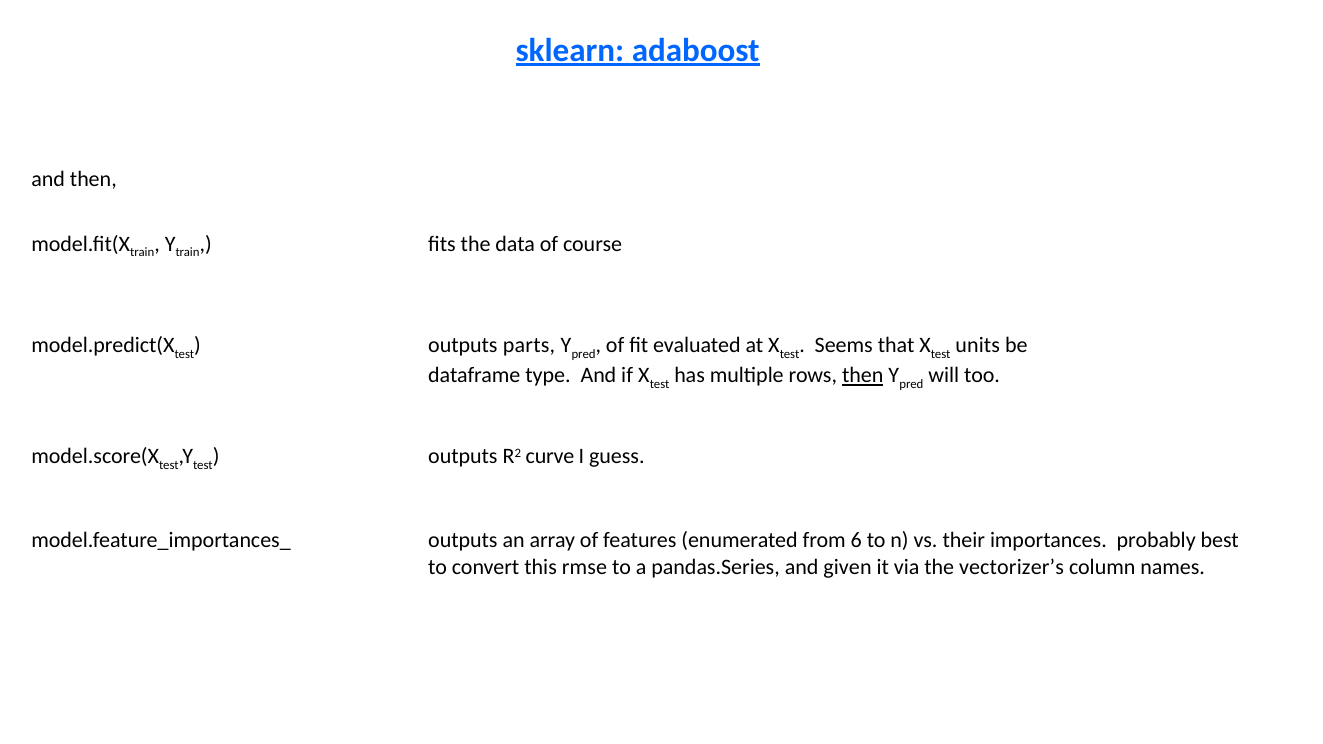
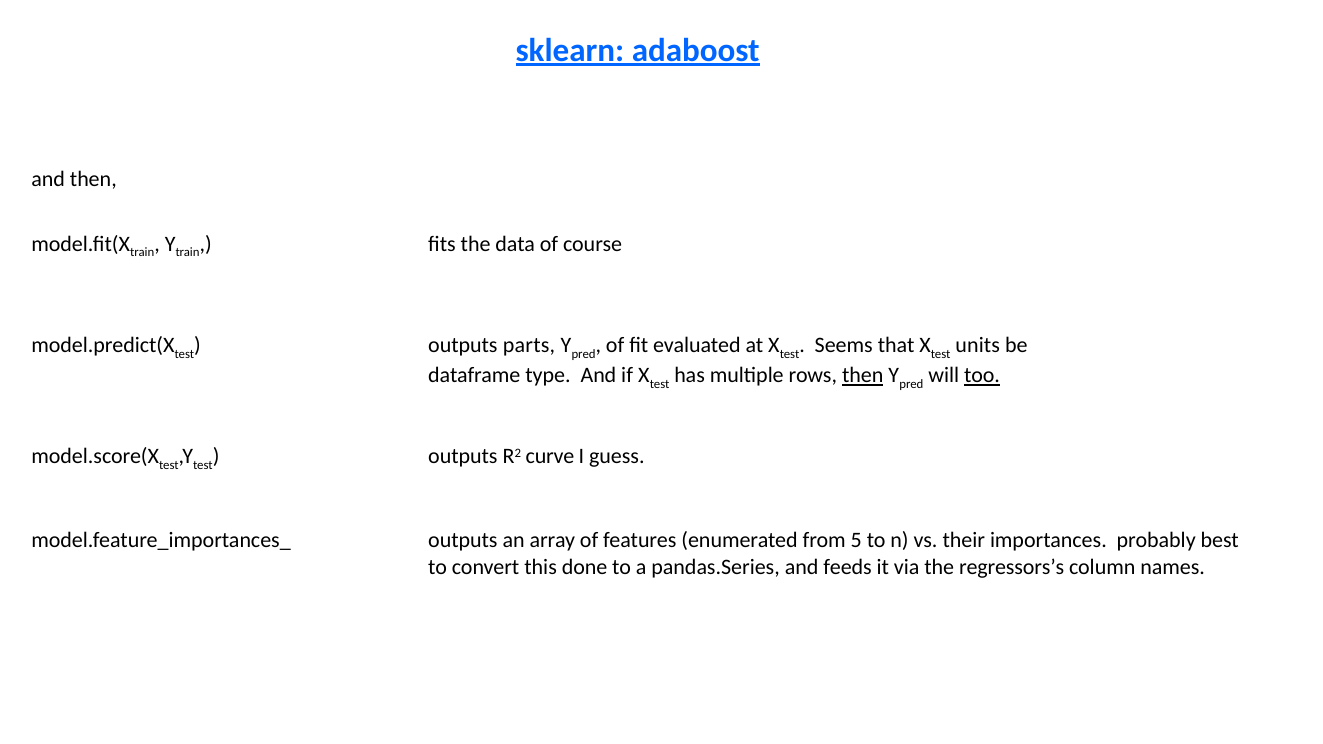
too underline: none -> present
6: 6 -> 5
rmse: rmse -> done
given: given -> feeds
vectorizer’s: vectorizer’s -> regressors’s
